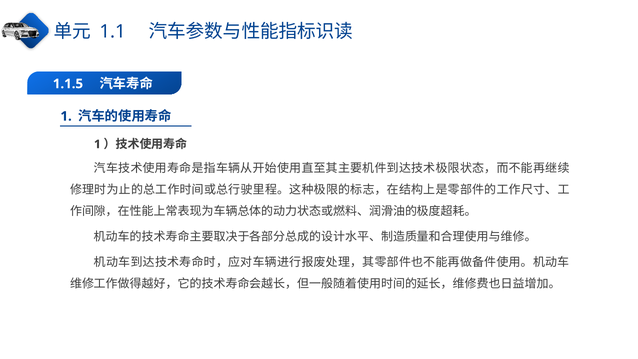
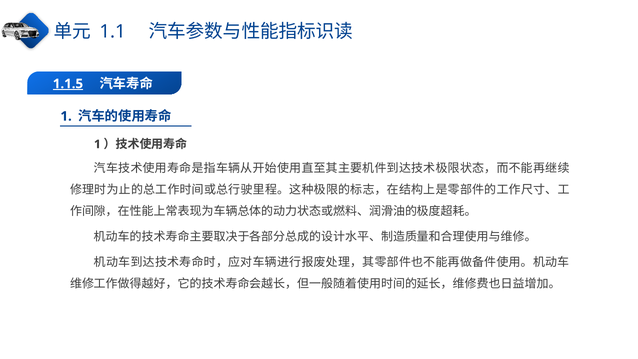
1.1.5 underline: none -> present
